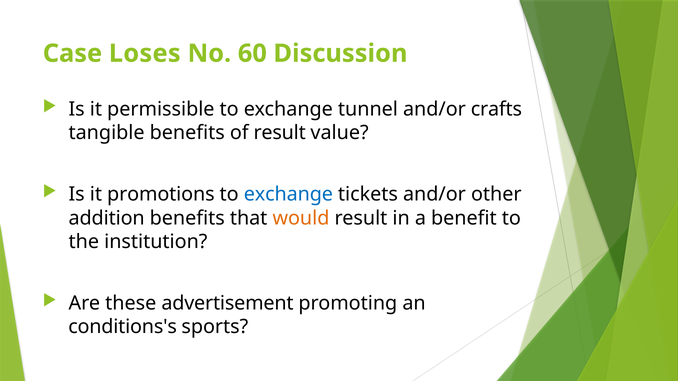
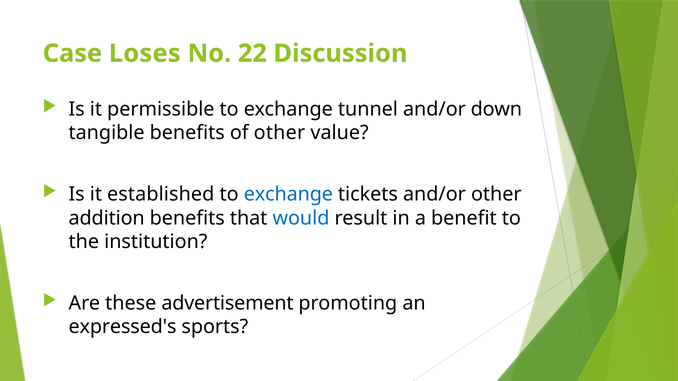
60: 60 -> 22
crafts: crafts -> down
of result: result -> other
promotions: promotions -> established
would colour: orange -> blue
conditions's: conditions's -> expressed's
